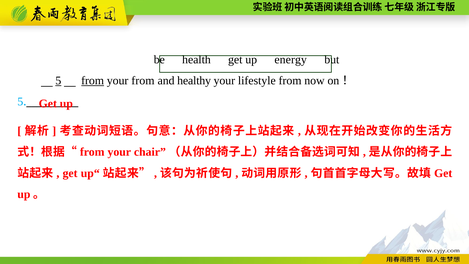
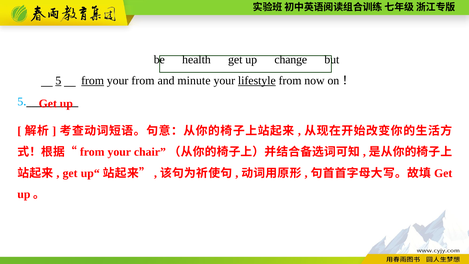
energy: energy -> change
healthy: healthy -> minute
lifestyle underline: none -> present
